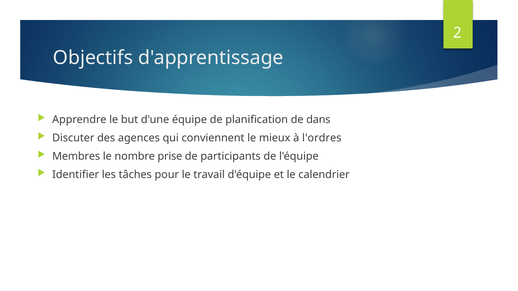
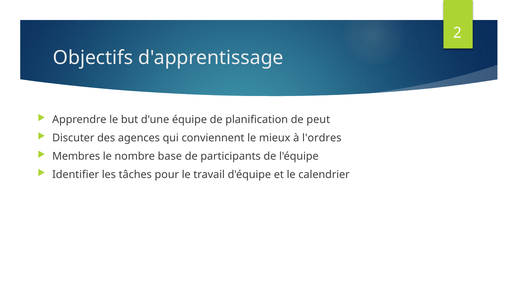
dans: dans -> peut
prise: prise -> base
